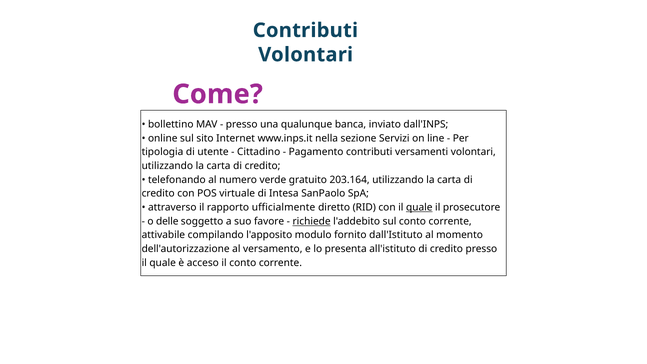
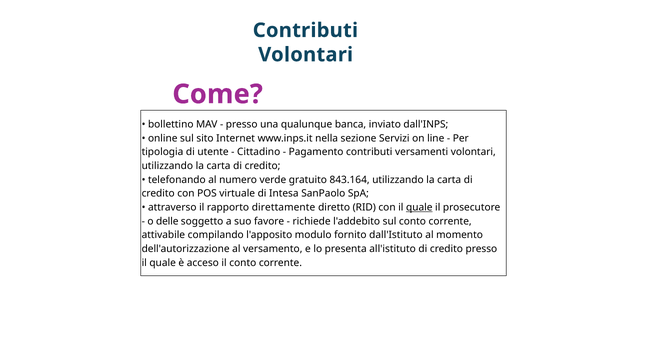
203.164: 203.164 -> 843.164
ufficialmente: ufficialmente -> direttamente
richiede underline: present -> none
